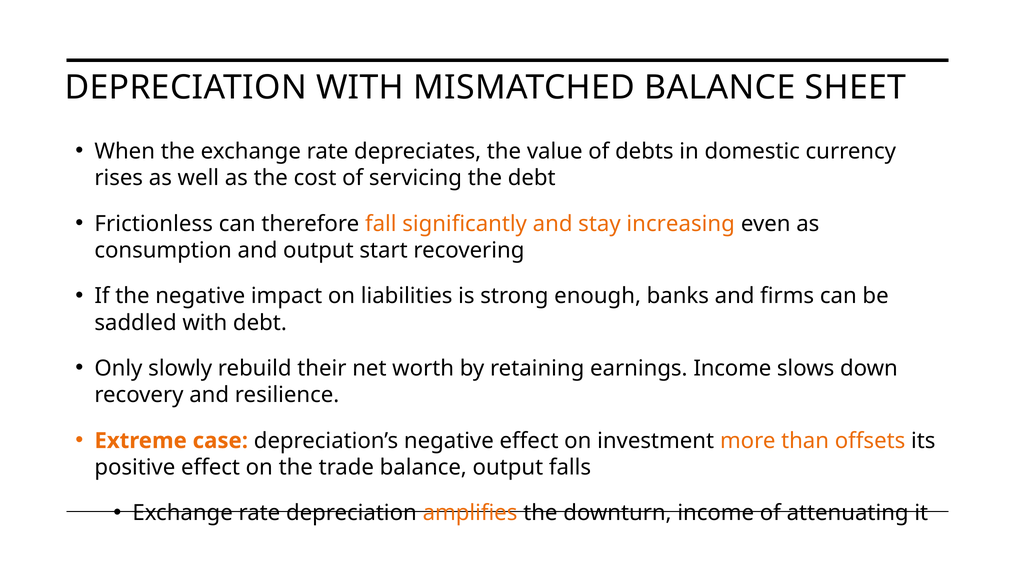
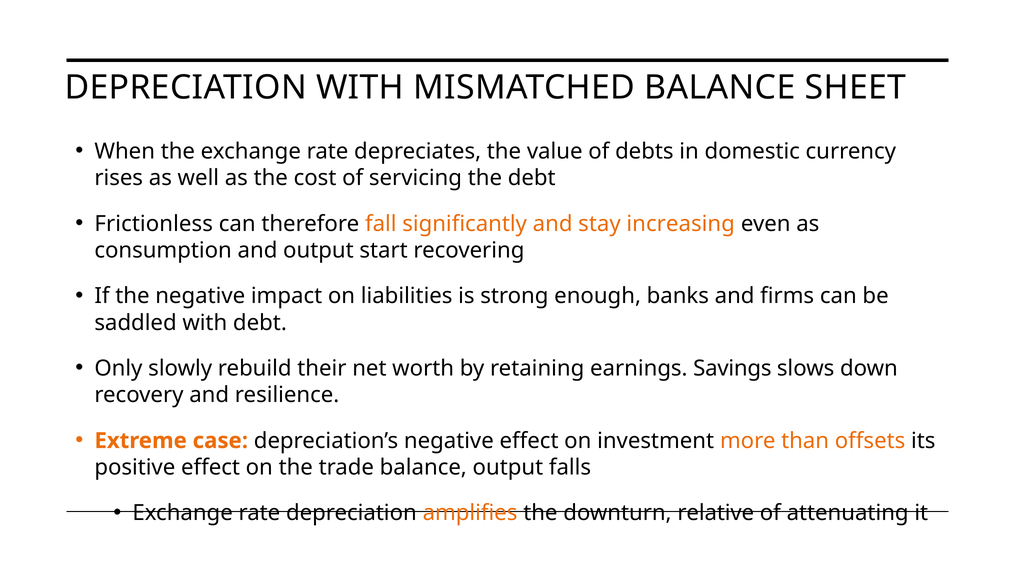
earnings Income: Income -> Savings
downturn income: income -> relative
